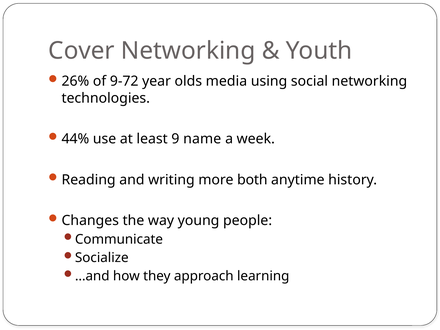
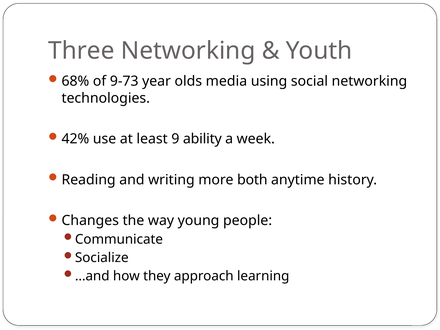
Cover: Cover -> Three
26%: 26% -> 68%
9-72: 9-72 -> 9-73
44%: 44% -> 42%
name: name -> ability
